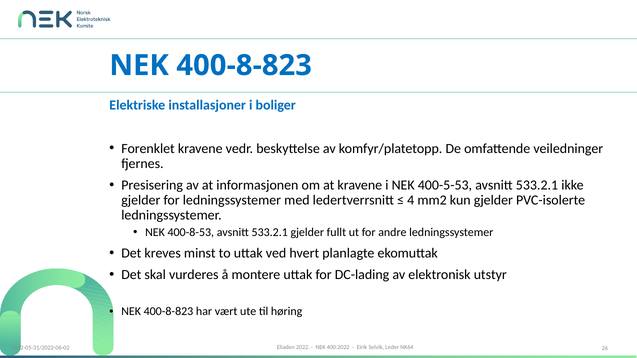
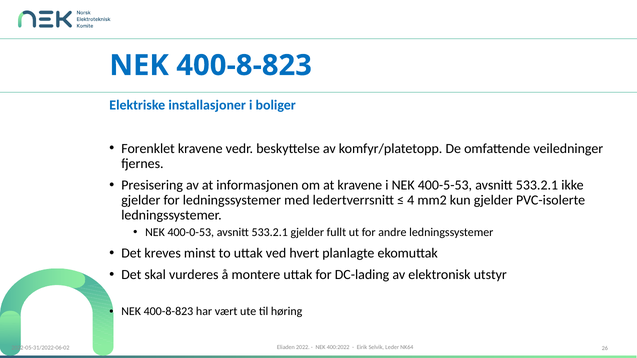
400-8-53: 400-8-53 -> 400-0-53
